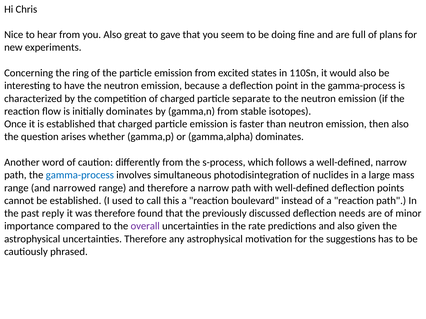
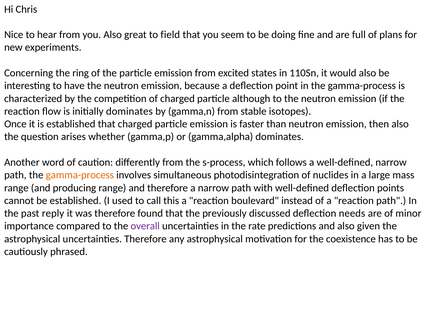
gave: gave -> field
separate: separate -> although
gamma-process at (80, 175) colour: blue -> orange
narrowed: narrowed -> producing
suggestions: suggestions -> coexistence
